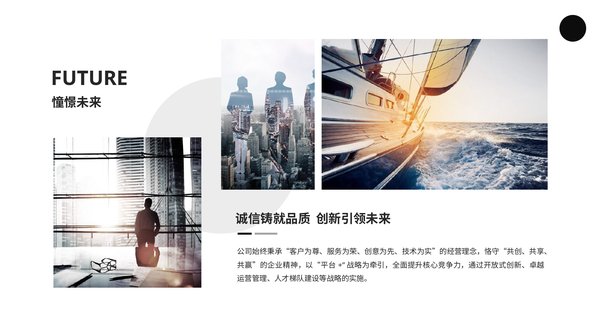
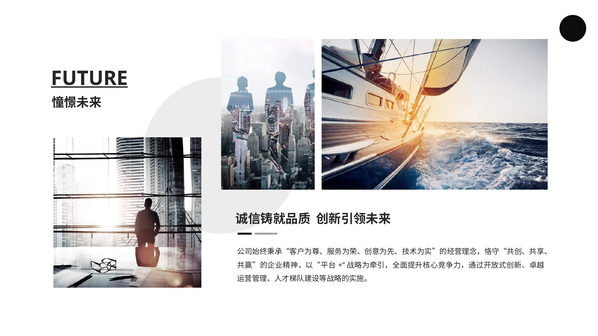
FUTURE underline: none -> present
